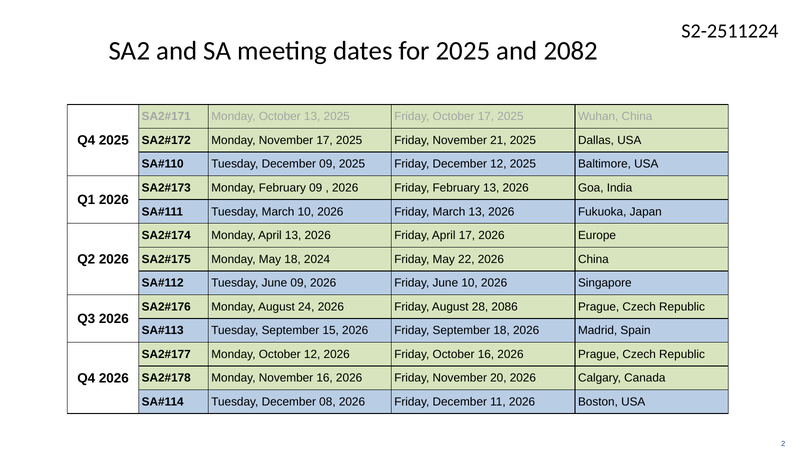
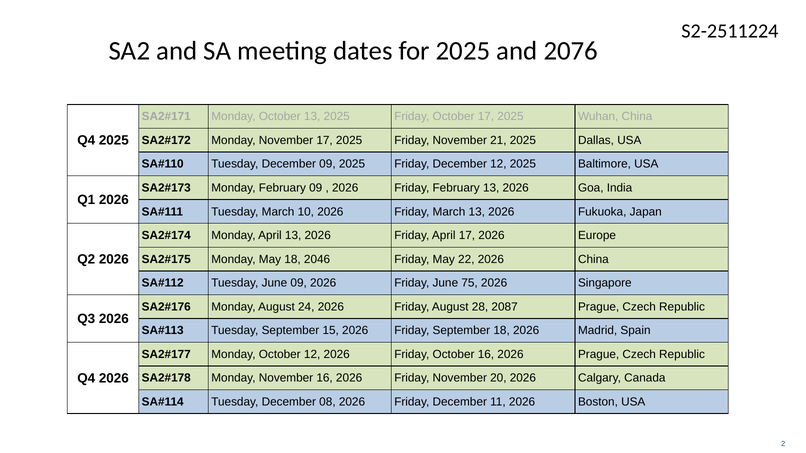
2082: 2082 -> 2076
2024: 2024 -> 2046
June 10: 10 -> 75
2086: 2086 -> 2087
